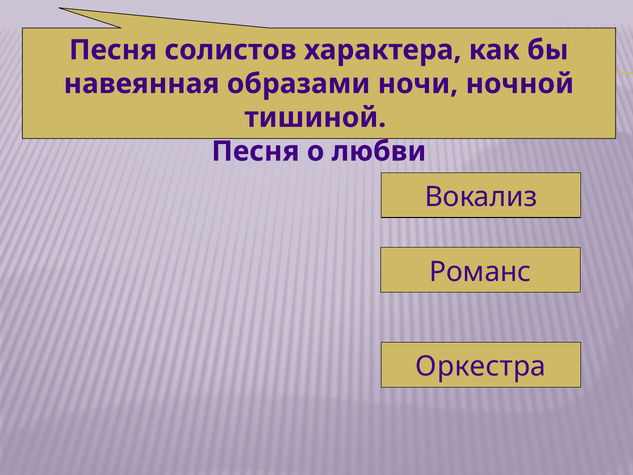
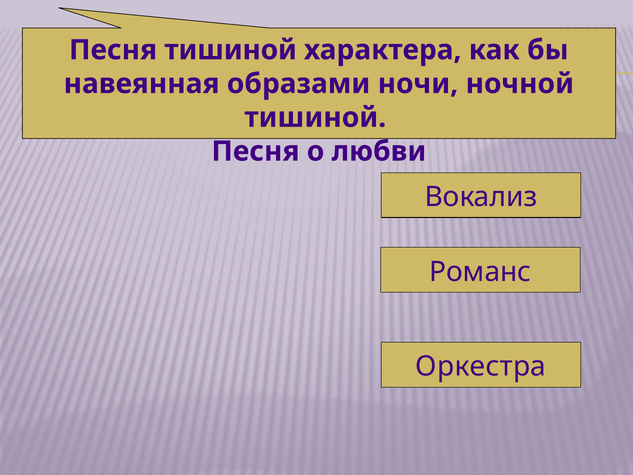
Песня солистов: солистов -> тишиной
